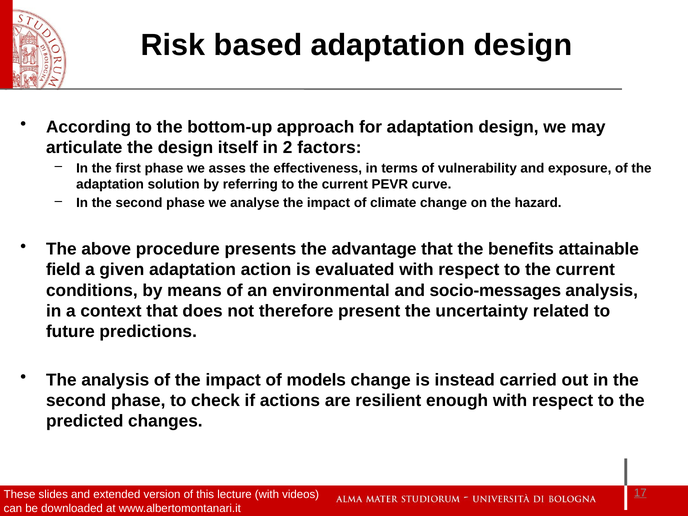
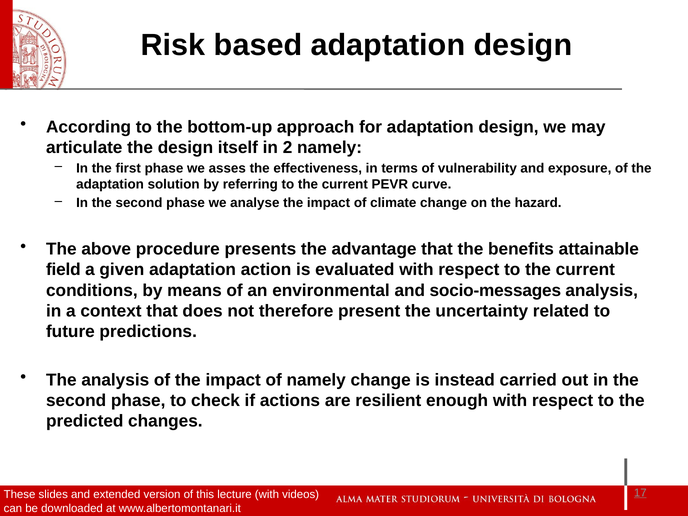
2 factors: factors -> namely
of models: models -> namely
